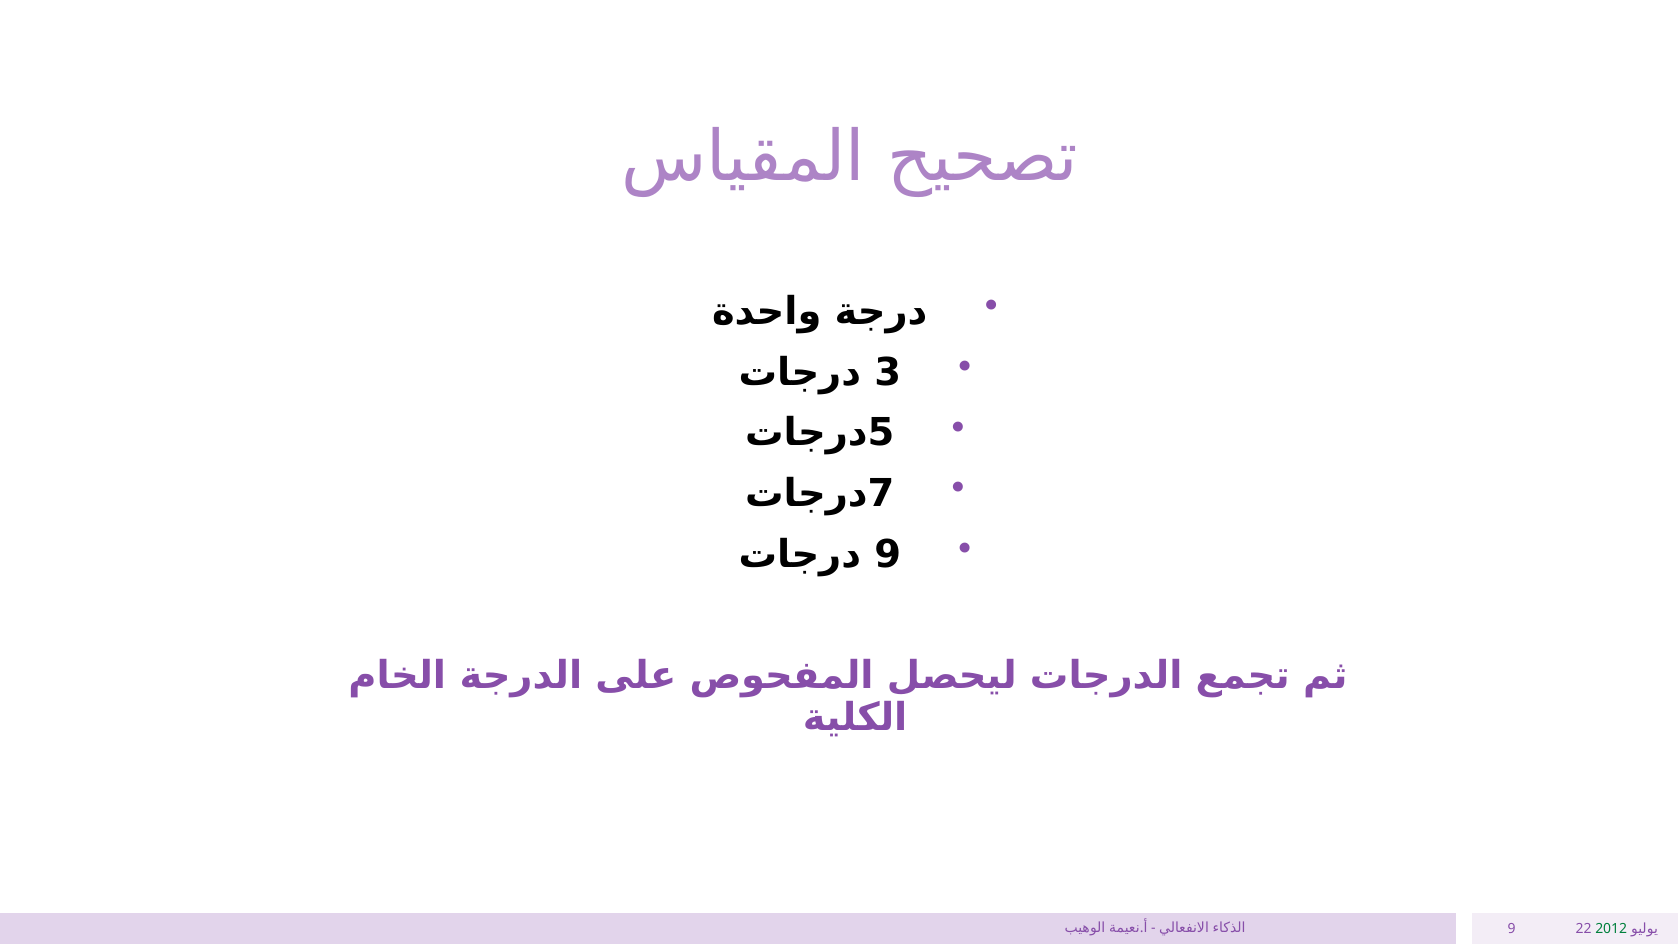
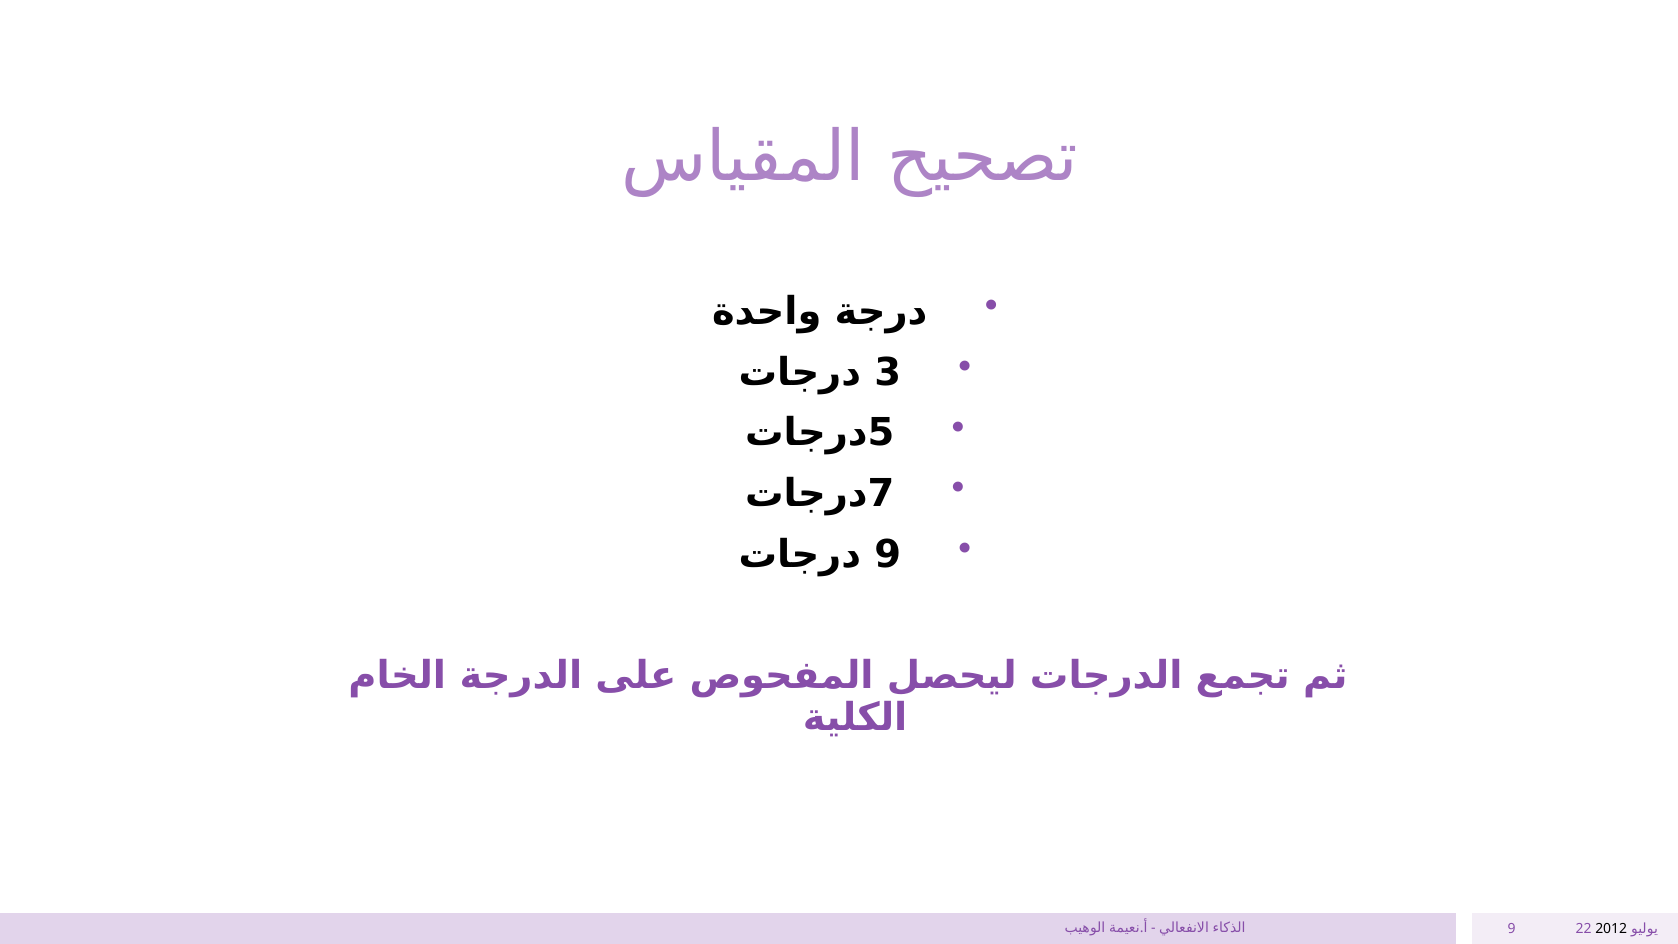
2012 colour: green -> black
